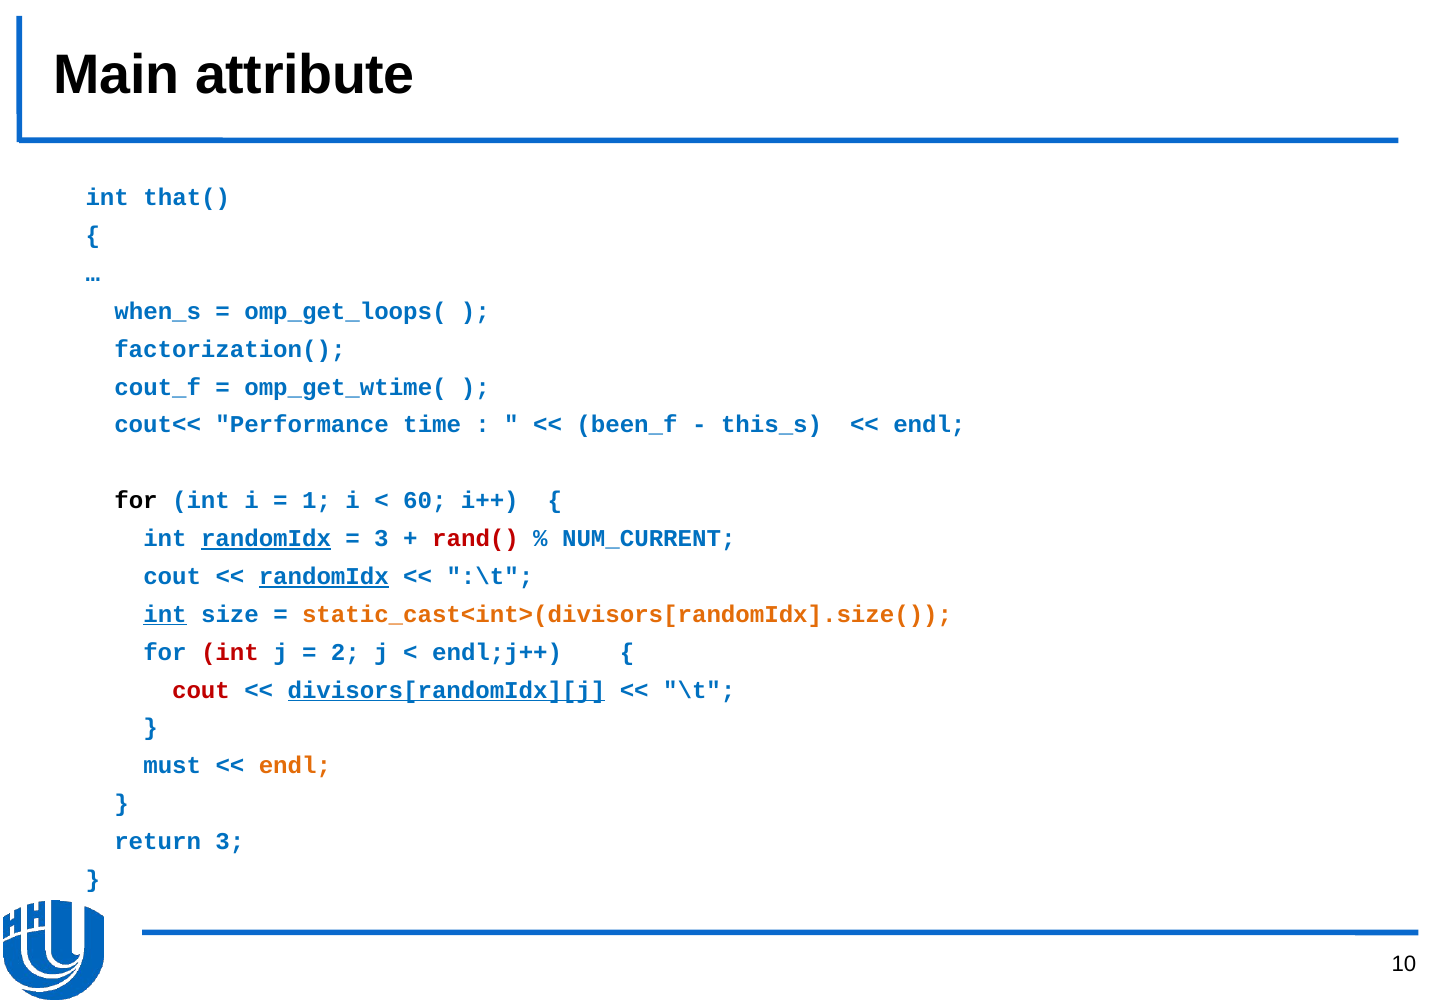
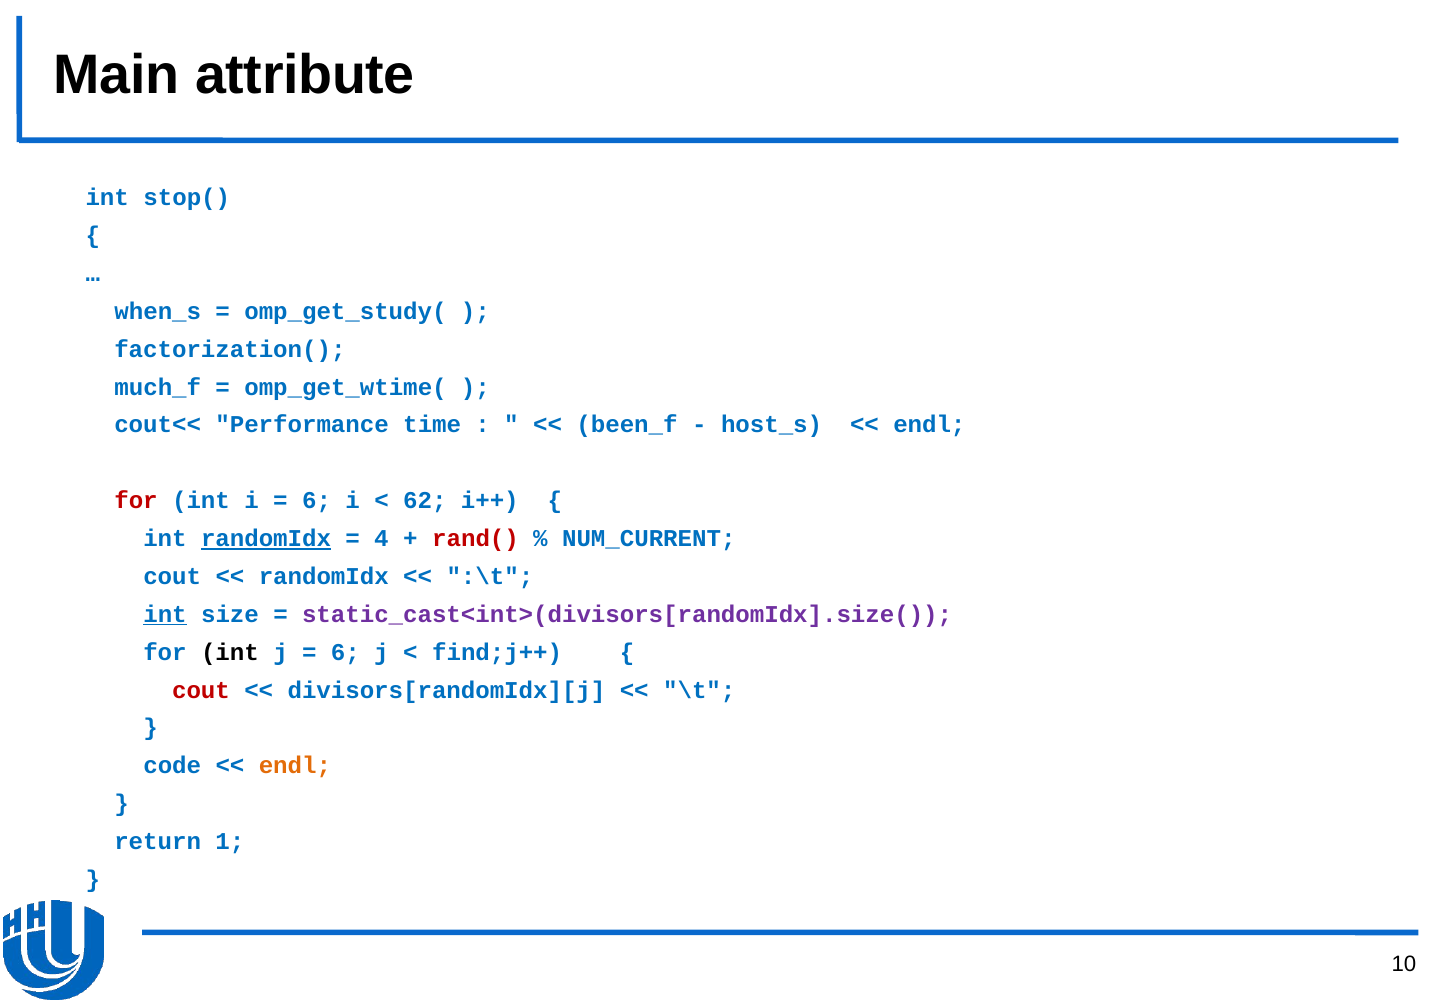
that(: that( -> stop(
omp_get_loops(: omp_get_loops( -> omp_get_study(
cout_f: cout_f -> much_f
this_s: this_s -> host_s
for at (136, 501) colour: black -> red
1 at (317, 501): 1 -> 6
60: 60 -> 62
3 at (381, 538): 3 -> 4
randomIdx at (324, 576) underline: present -> none
static_cast<int>(divisors[randomIdx].size( colour: orange -> purple
int at (230, 652) colour: red -> black
2 at (345, 652): 2 -> 6
endl;j++: endl;j++ -> find;j++
divisors[randomIdx][j underline: present -> none
must: must -> code
return 3: 3 -> 1
